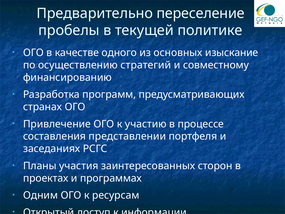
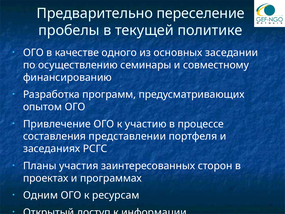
изыскание: изыскание -> заседании
стратегий: стратегий -> семинары
странах: странах -> опытом
